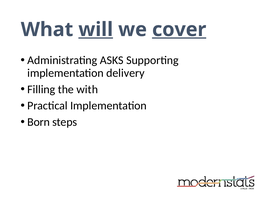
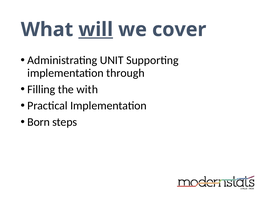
cover underline: present -> none
ASKS: ASKS -> UNIT
delivery: delivery -> through
